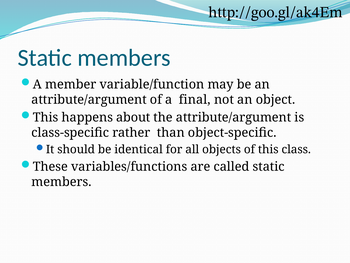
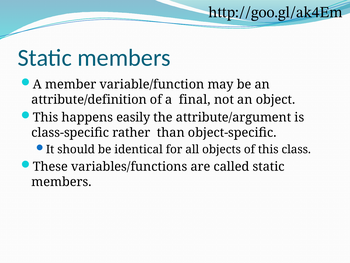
attribute/argument at (89, 99): attribute/argument -> attribute/definition
about: about -> easily
